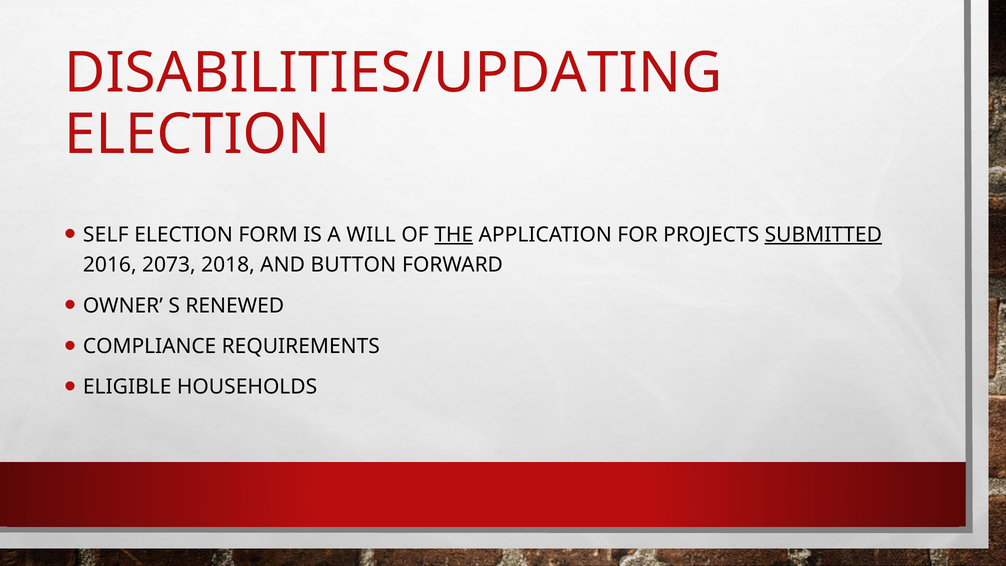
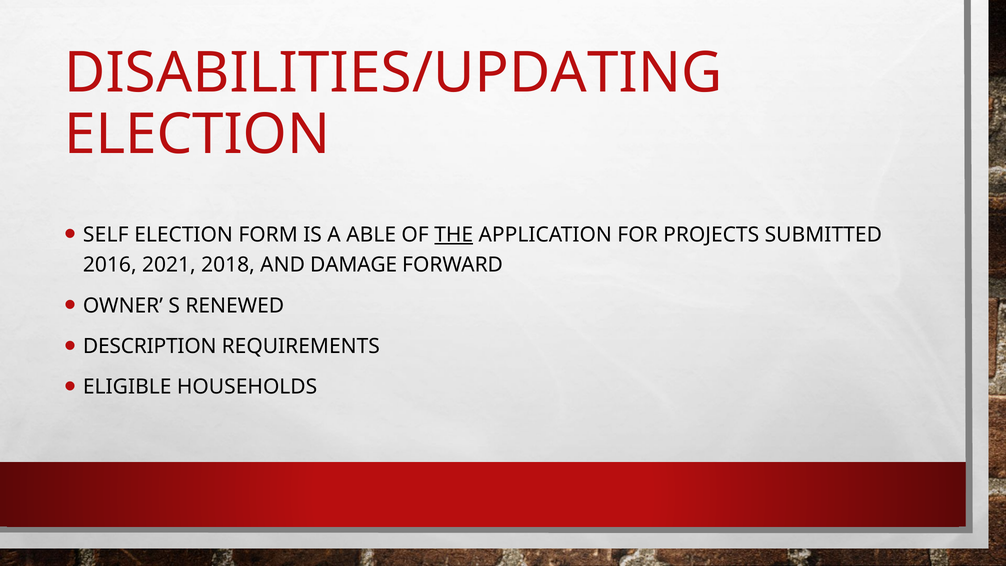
WILL: WILL -> ABLE
SUBMITTED underline: present -> none
2073: 2073 -> 2021
BUTTON: BUTTON -> DAMAGE
COMPLIANCE: COMPLIANCE -> DESCRIPTION
